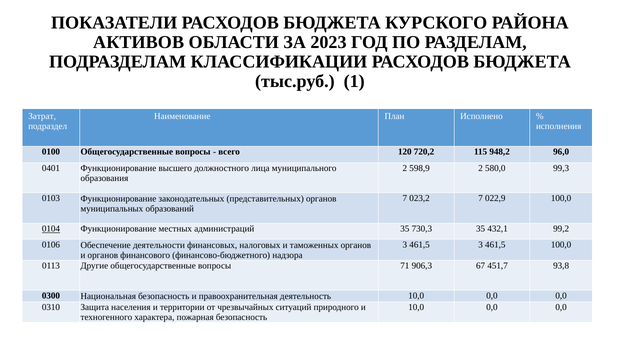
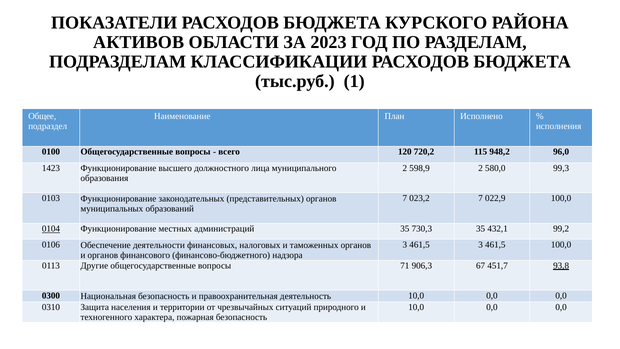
Затрат: Затрат -> Общее
0401: 0401 -> 1423
93,8 underline: none -> present
